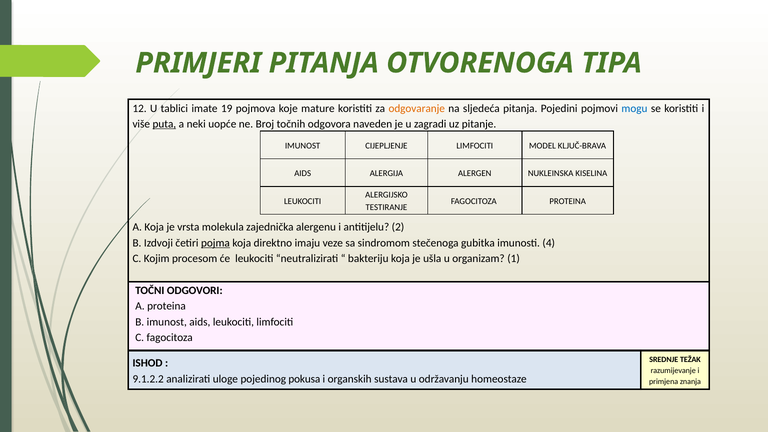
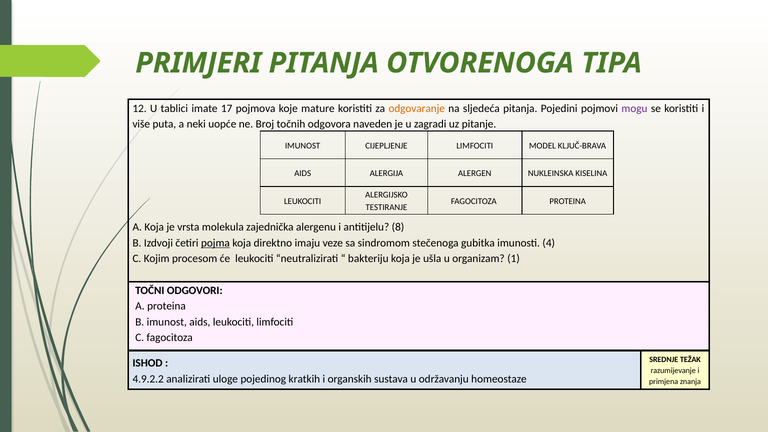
19: 19 -> 17
mogu colour: blue -> purple
puta underline: present -> none
2: 2 -> 8
9.1.2.2: 9.1.2.2 -> 4.9.2.2
pokusa: pokusa -> kratkih
